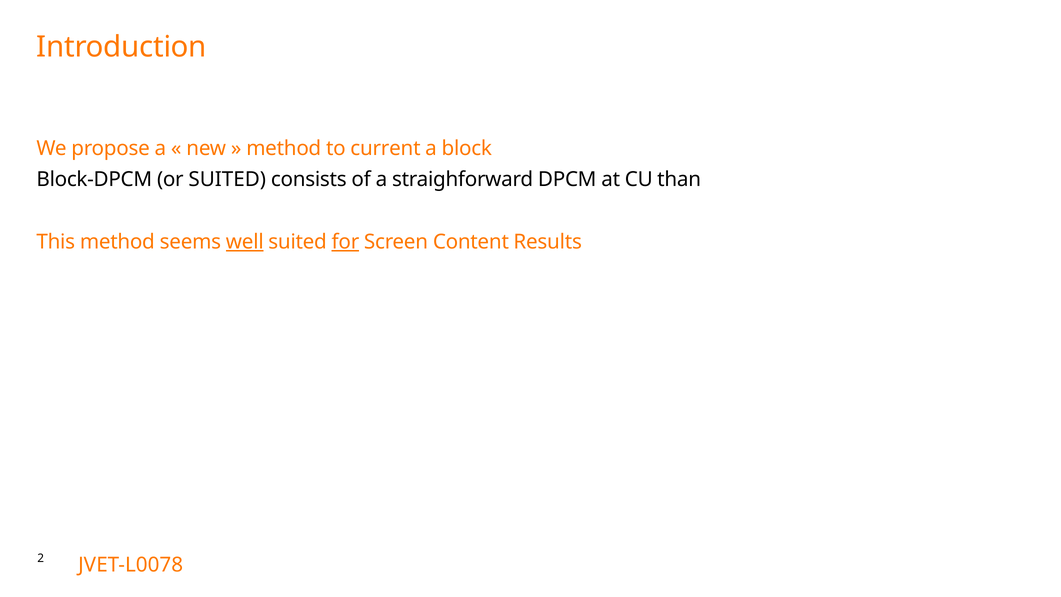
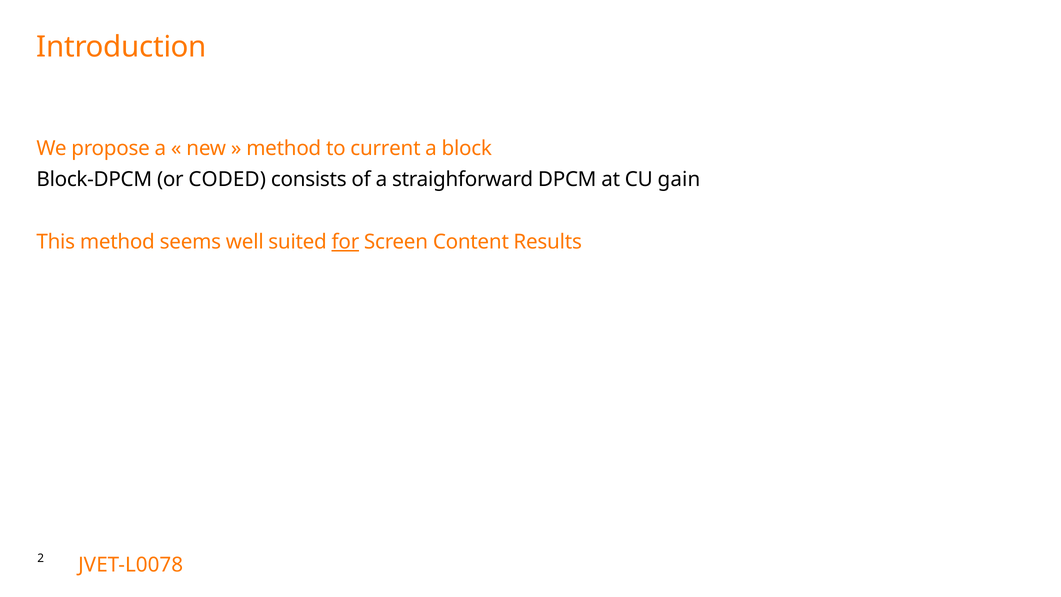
or SUITED: SUITED -> CODED
than: than -> gain
well underline: present -> none
